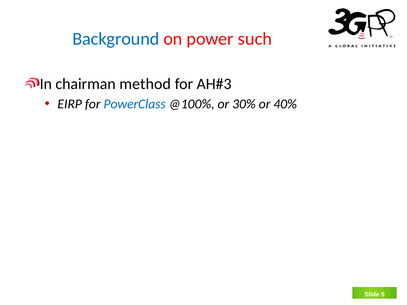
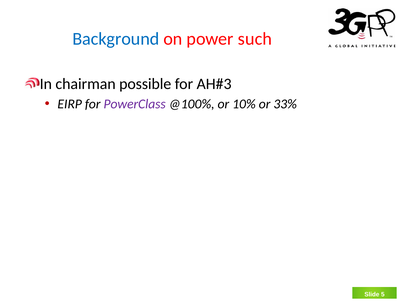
method: method -> possible
PowerClass colour: blue -> purple
30%: 30% -> 10%
40%: 40% -> 33%
